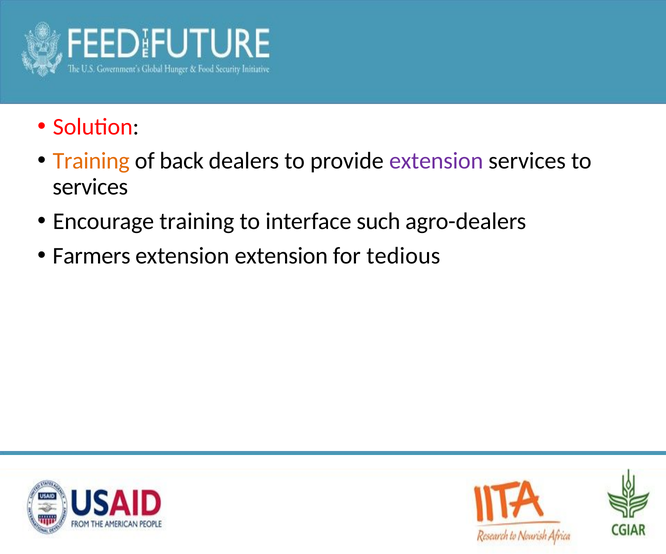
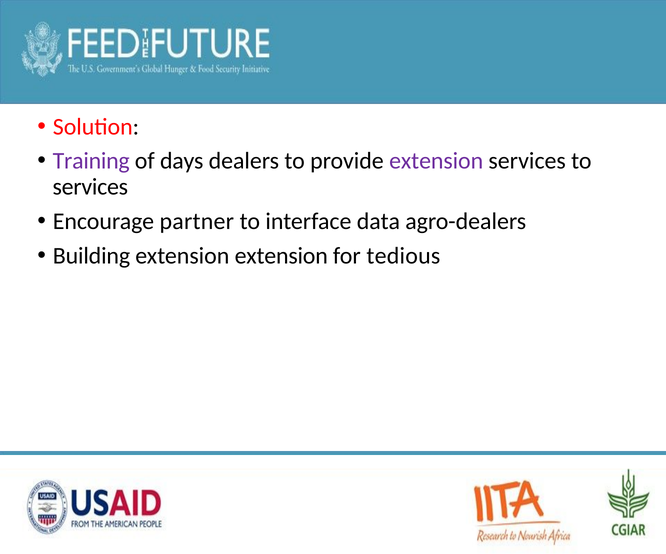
Training at (91, 161) colour: orange -> purple
back: back -> days
Encourage training: training -> partner
such: such -> data
Farmers: Farmers -> Building
